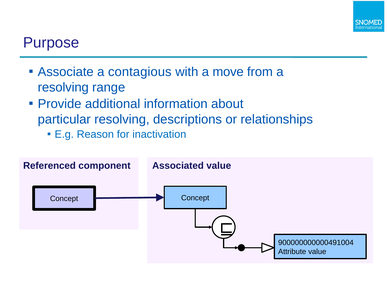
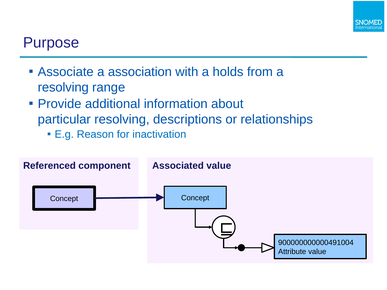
contagious: contagious -> association
move: move -> holds
